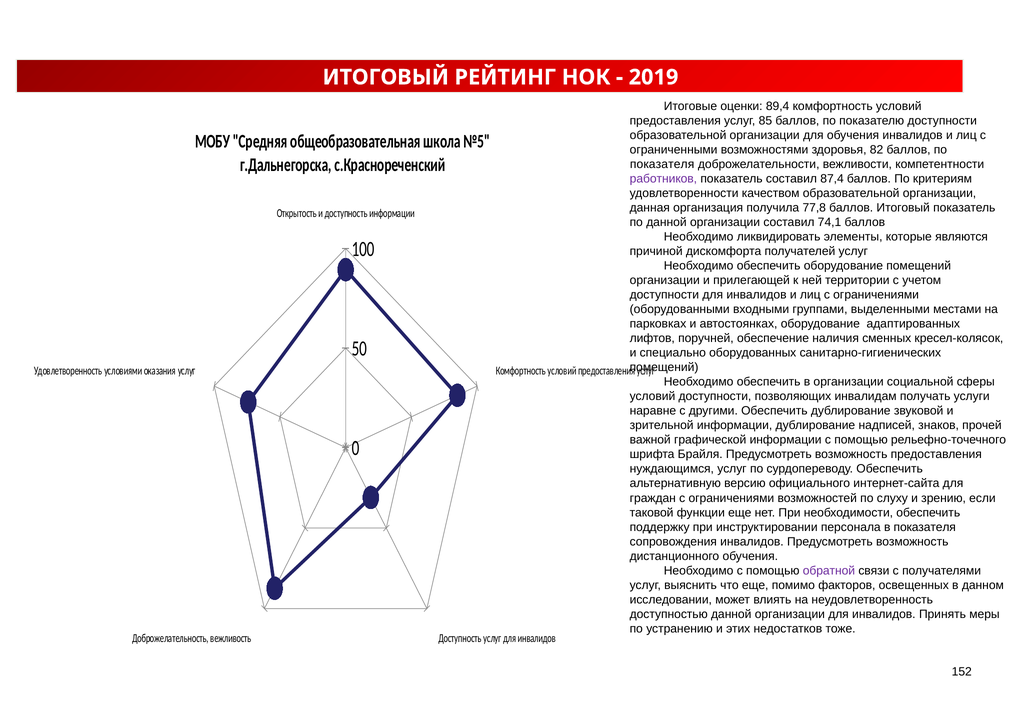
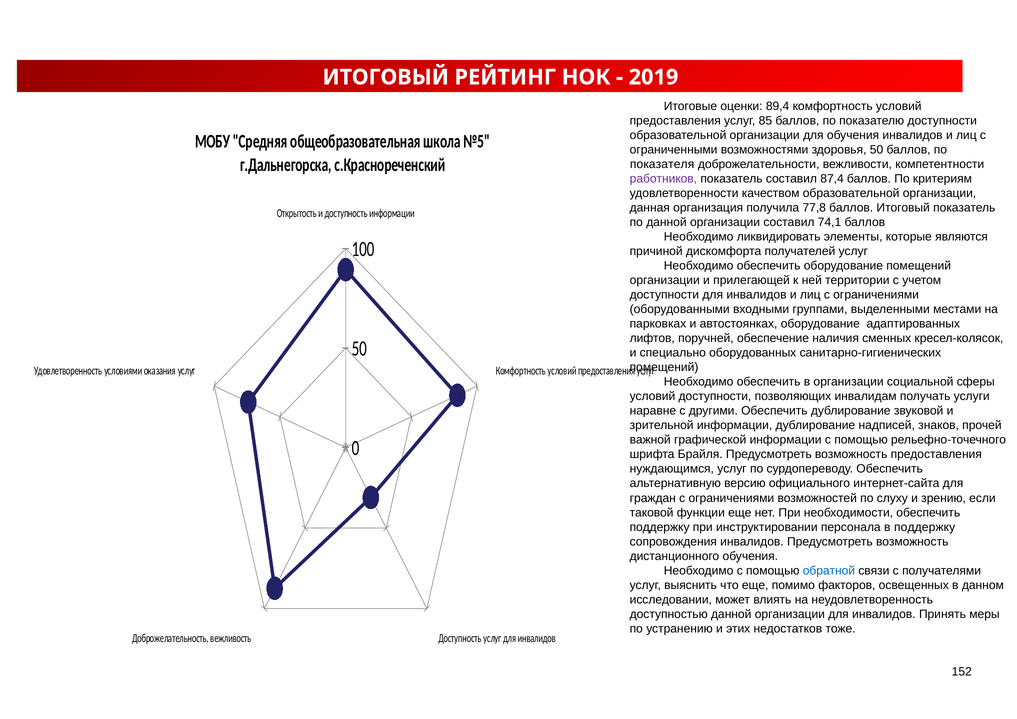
здоровья 82: 82 -> 50
в показателя: показателя -> поддержку
обратной colour: purple -> blue
